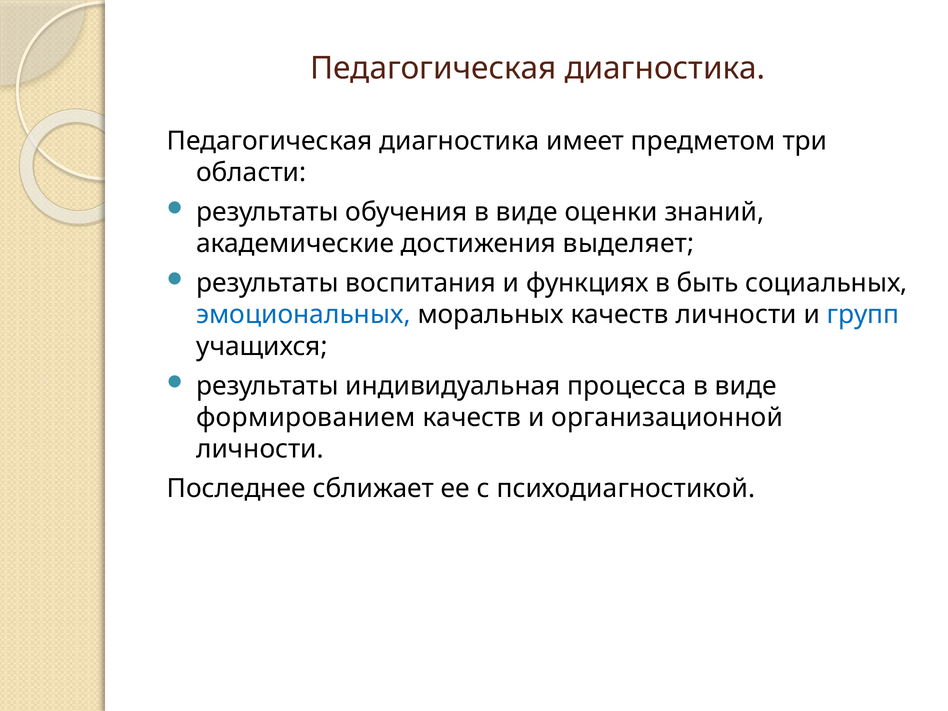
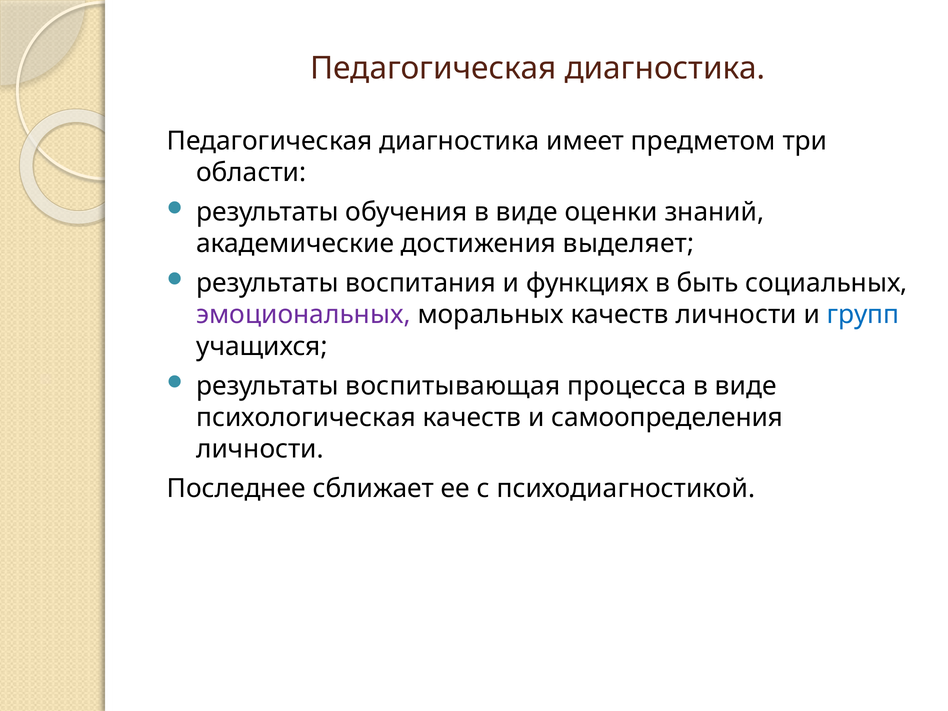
эмоциональных colour: blue -> purple
индивидуальная: индивидуальная -> воспитывающая
формированием: формированием -> психологическая
организационной: организационной -> самоопределения
